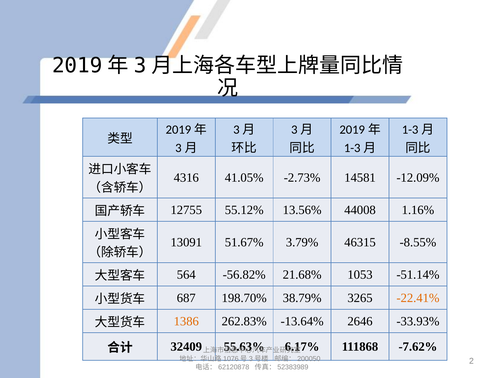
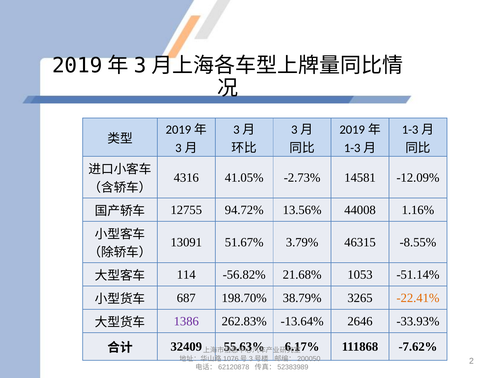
55.12%: 55.12% -> 94.72%
564: 564 -> 114
1386 colour: orange -> purple
